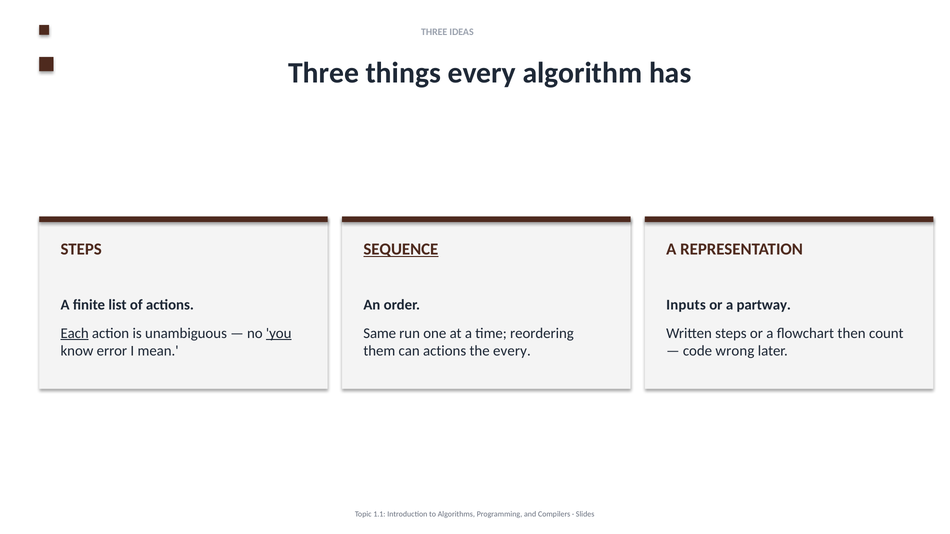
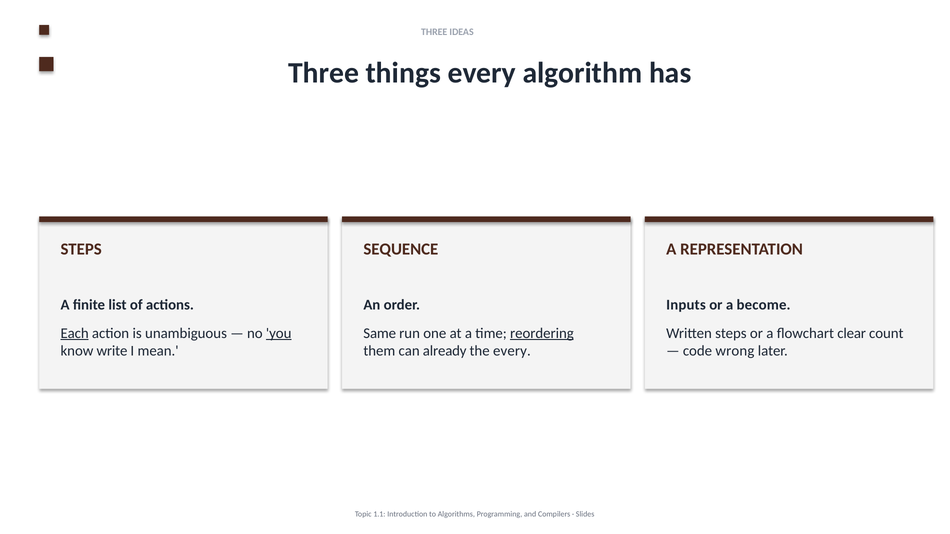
SEQUENCE underline: present -> none
partway: partway -> become
reordering underline: none -> present
then: then -> clear
error: error -> write
can actions: actions -> already
